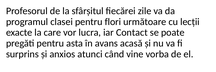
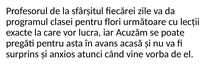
Contact: Contact -> Acuzăm
